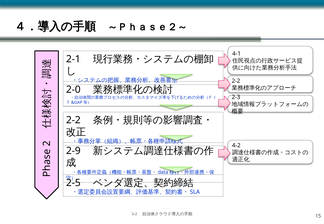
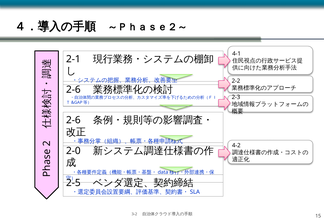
2-0 at (73, 90): 2-0 -> 2-6
2-2 at (73, 120): 2-2 -> 2-6
2-9: 2-9 -> 2-0
